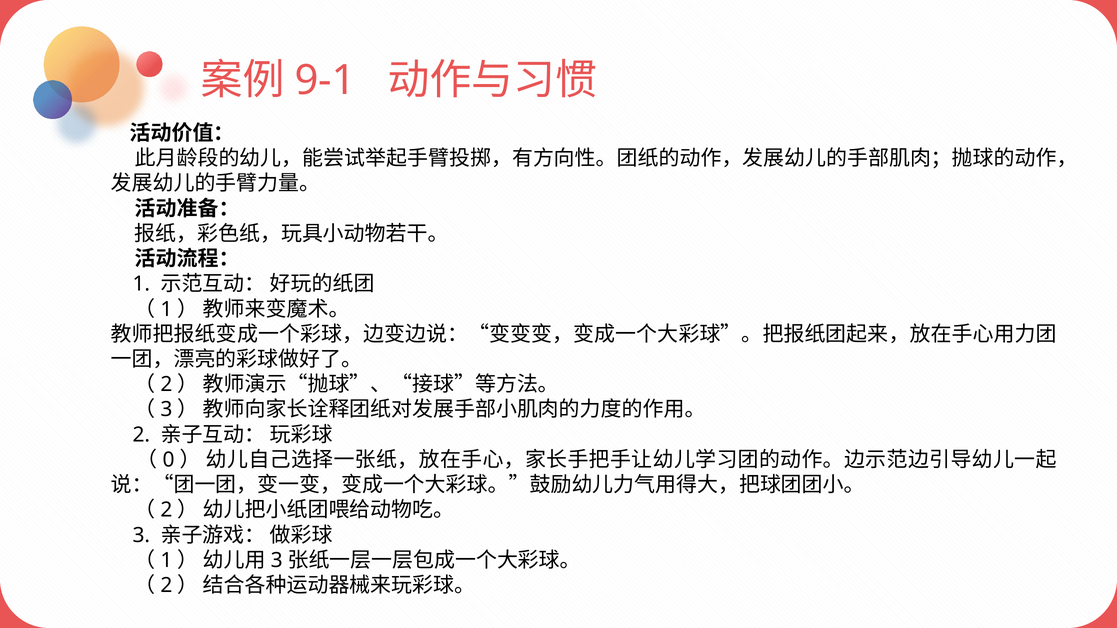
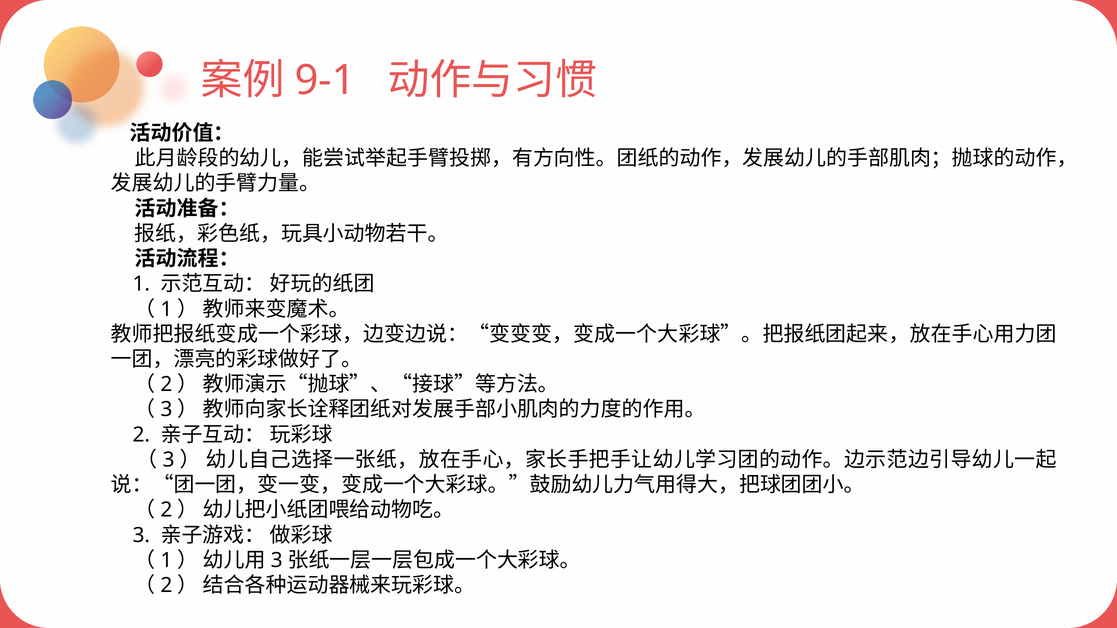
0 at (169, 460): 0 -> 3
